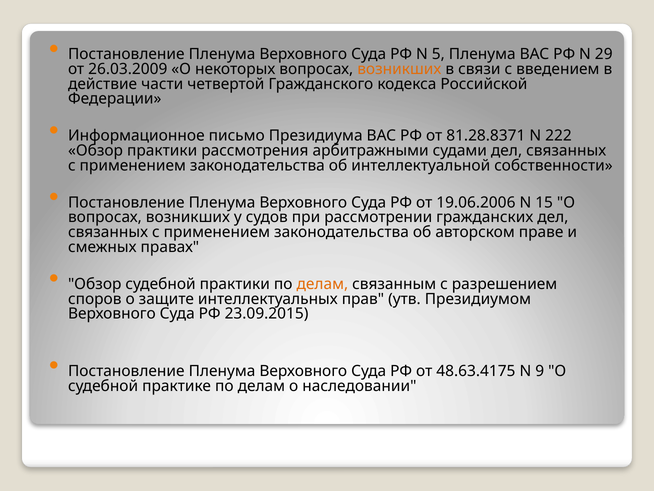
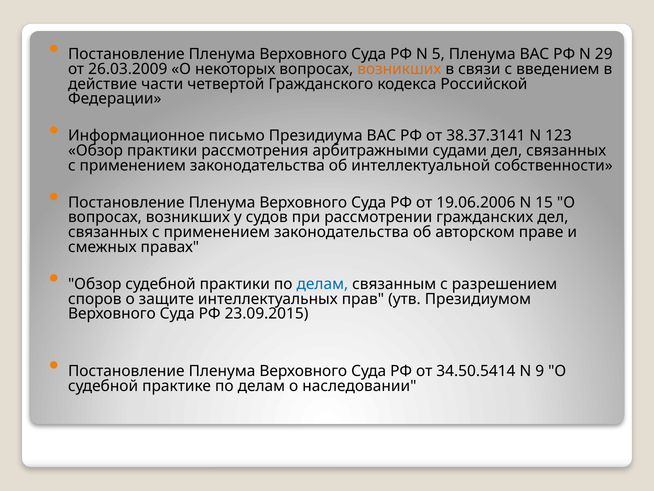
81.28.8371: 81.28.8371 -> 38.37.3141
222: 222 -> 123
делам at (322, 284) colour: orange -> blue
48.63.4175: 48.63.4175 -> 34.50.5414
